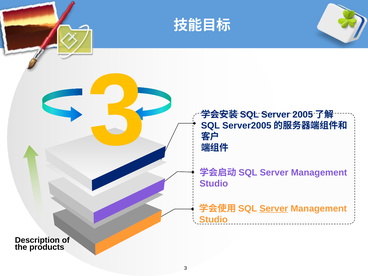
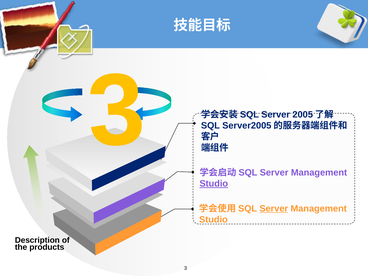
Studio at (214, 184) underline: none -> present
